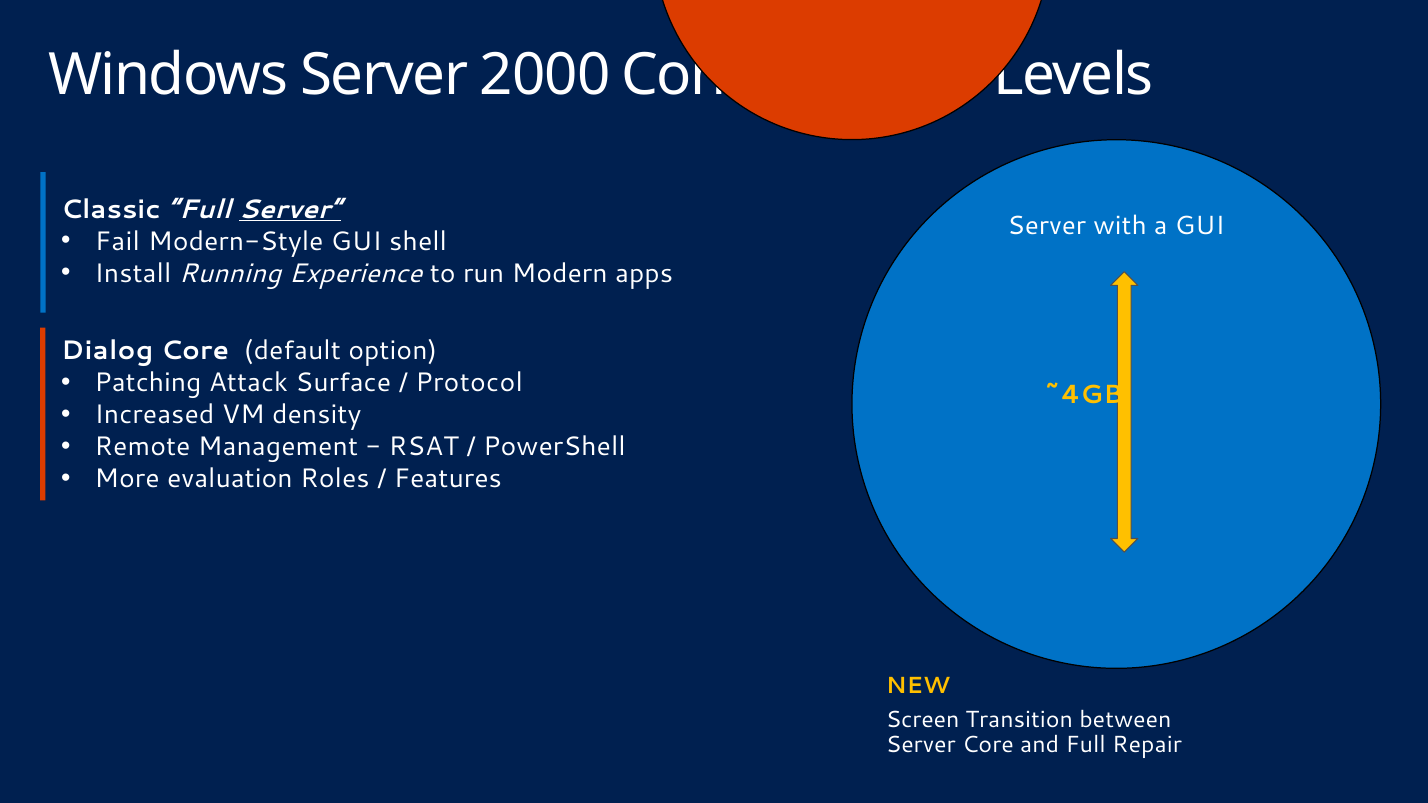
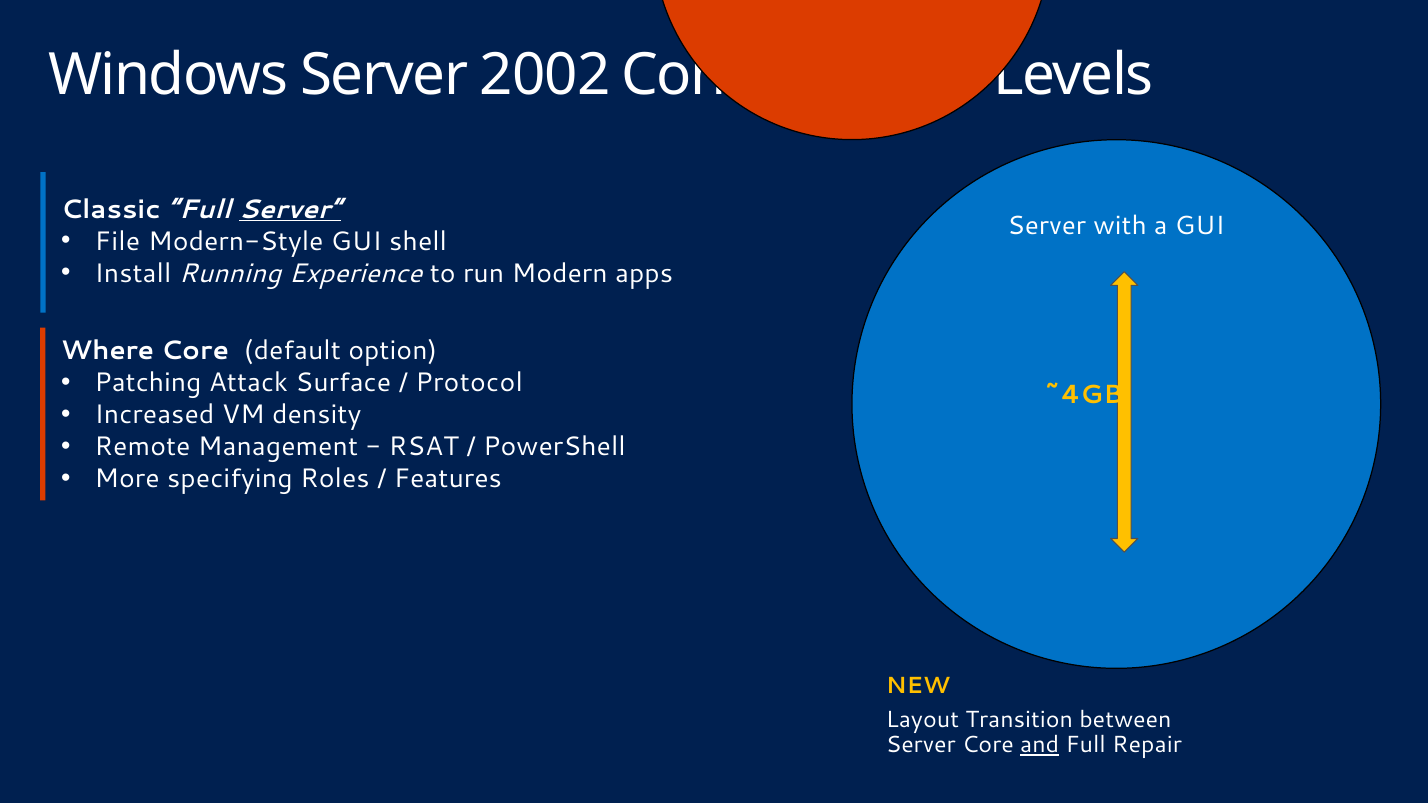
2000: 2000 -> 2002
Fail: Fail -> File
Dialog: Dialog -> Where
evaluation: evaluation -> specifying
Screen: Screen -> Layout
and underline: none -> present
